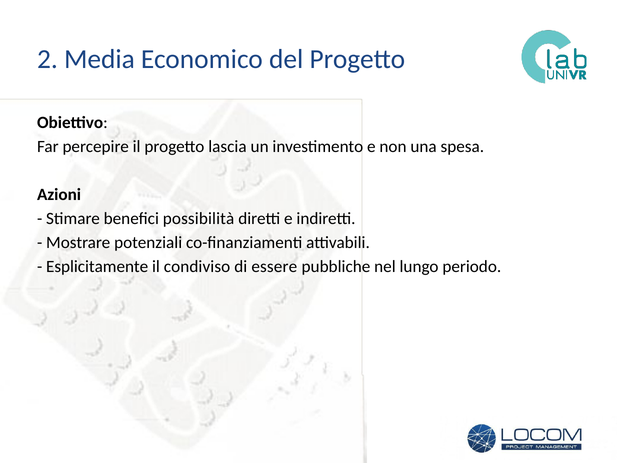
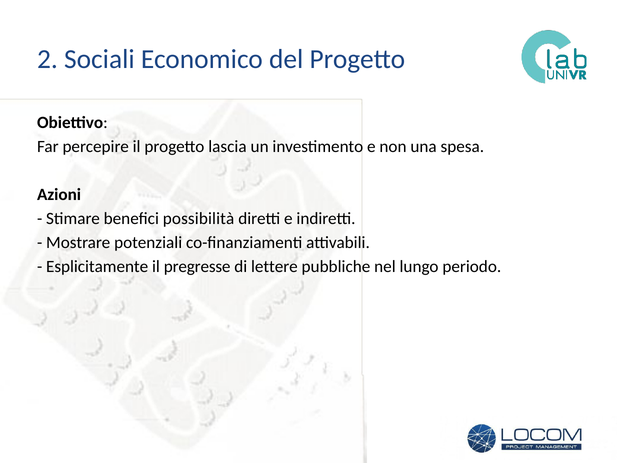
Media: Media -> Sociali
condiviso: condiviso -> pregresse
essere: essere -> lettere
